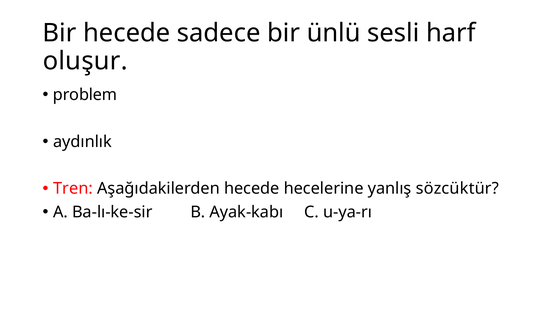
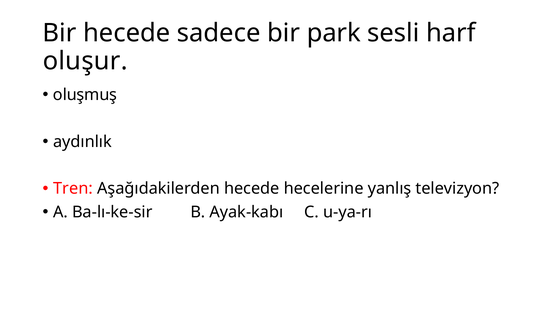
ünlü: ünlü -> park
problem: problem -> oluşmuş
sözcüktür: sözcüktür -> televizyon
